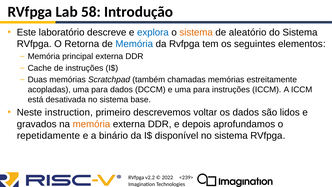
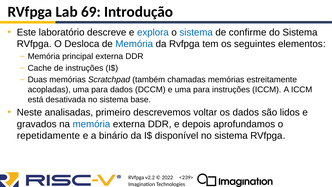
58: 58 -> 69
sistema at (196, 32) colour: orange -> blue
aleatório: aleatório -> confirme
Retorna: Retorna -> Desloca
instruction: instruction -> analisadas
memória at (91, 124) colour: orange -> blue
